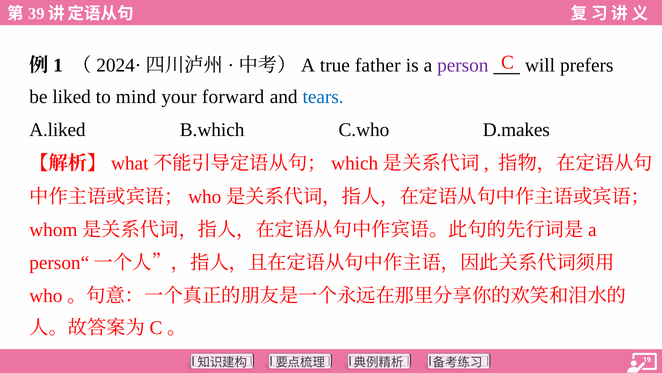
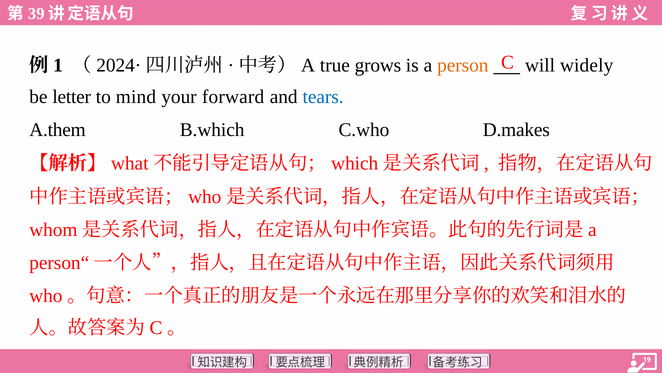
father: father -> grows
person colour: purple -> orange
prefers: prefers -> widely
liked: liked -> letter
A.liked: A.liked -> A.them
